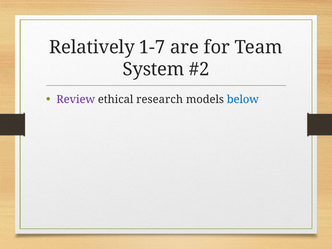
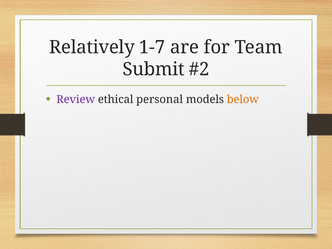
System: System -> Submit
research: research -> personal
below colour: blue -> orange
